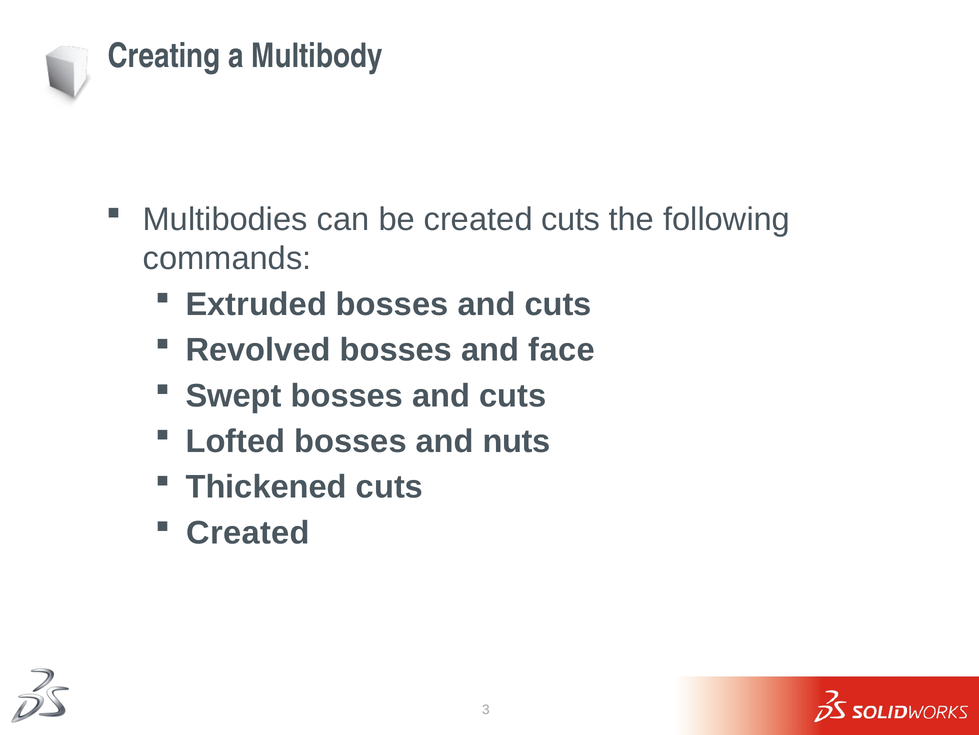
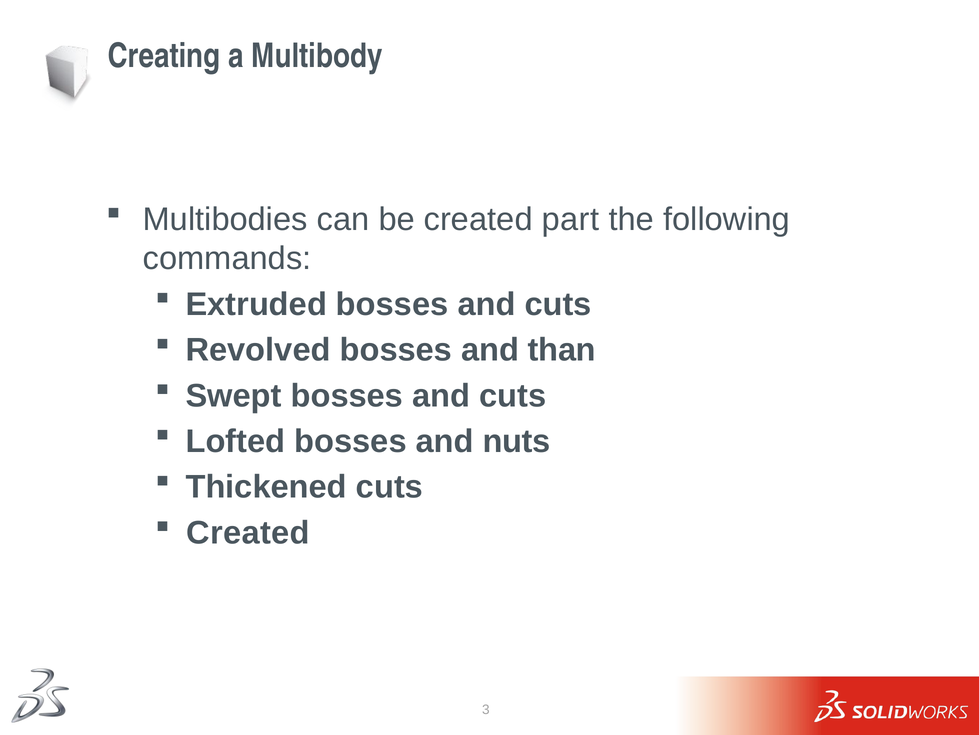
created cuts: cuts -> part
face: face -> than
